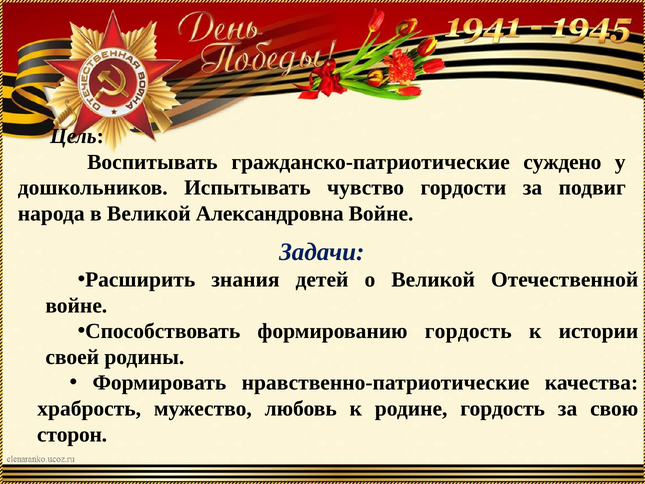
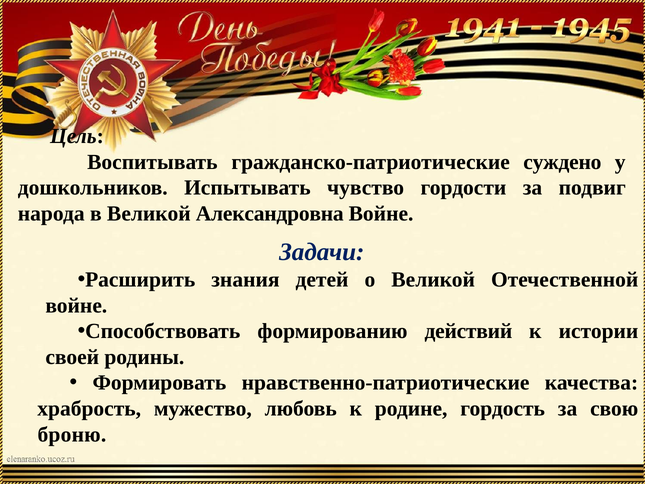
формированию гордость: гордость -> действий
сторон: сторон -> броню
